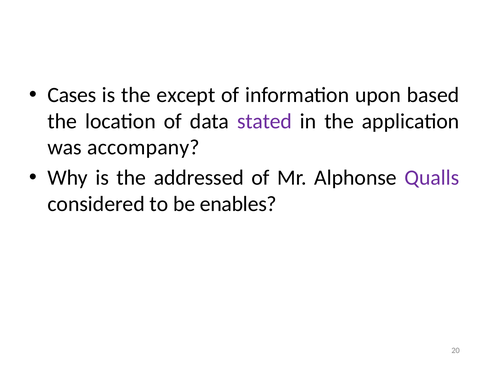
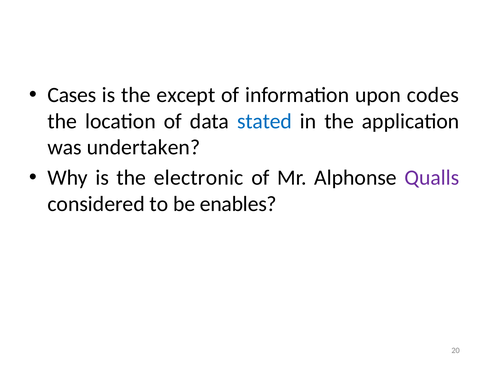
based: based -> codes
stated colour: purple -> blue
accompany: accompany -> undertaken
addressed: addressed -> electronic
